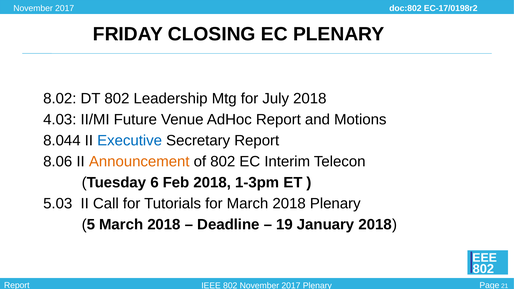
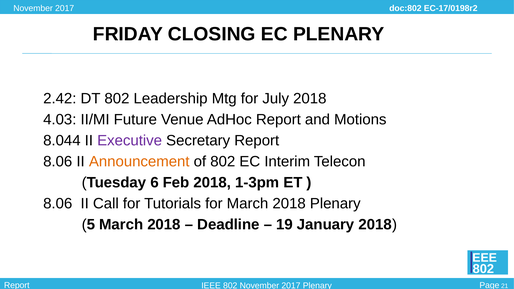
8.02: 8.02 -> 2.42
Executive colour: blue -> purple
5.03 at (58, 204): 5.03 -> 8.06
